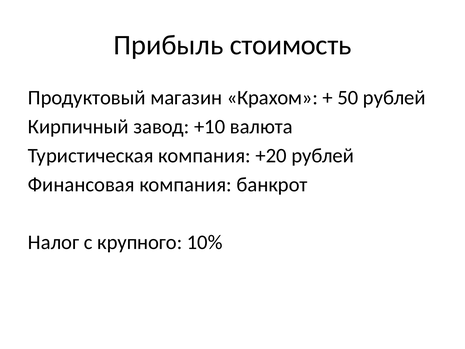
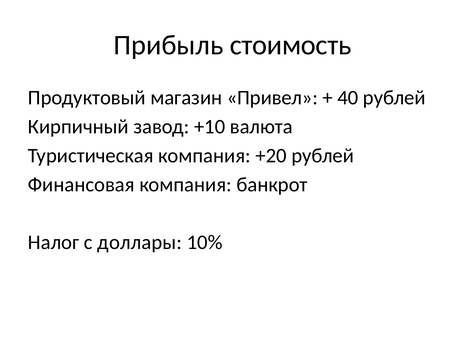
Крахом: Крахом -> Привел
50: 50 -> 40
крупного: крупного -> доллары
